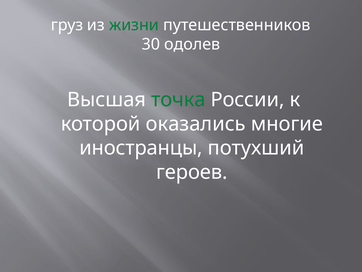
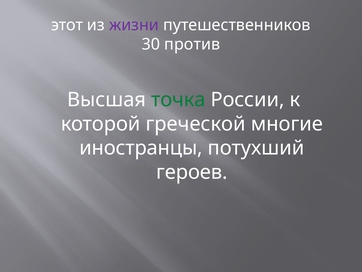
груз: груз -> этот
жизни colour: green -> purple
одолев: одолев -> против
оказались: оказались -> греческой
